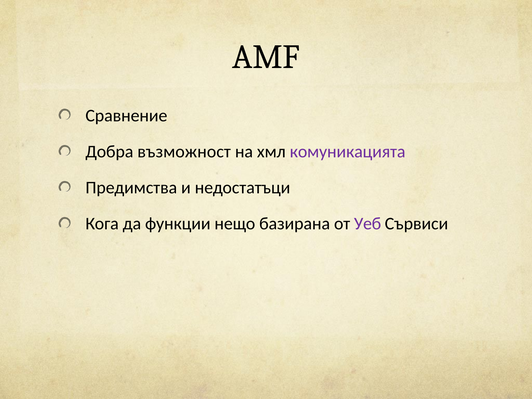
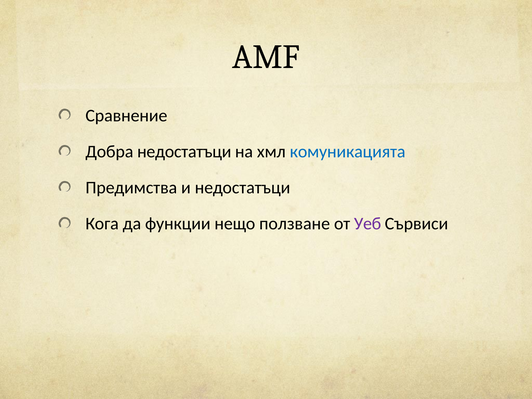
Добра възможност: възможност -> недостатъци
комуникацията colour: purple -> blue
базирана: базирана -> ползване
